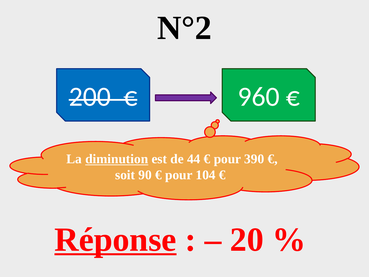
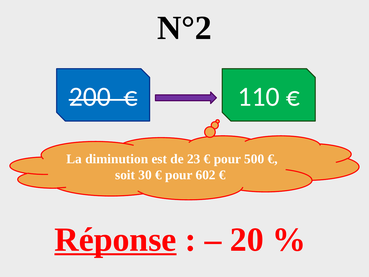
960: 960 -> 110
diminution underline: present -> none
44: 44 -> 23
390: 390 -> 500
90: 90 -> 30
104: 104 -> 602
